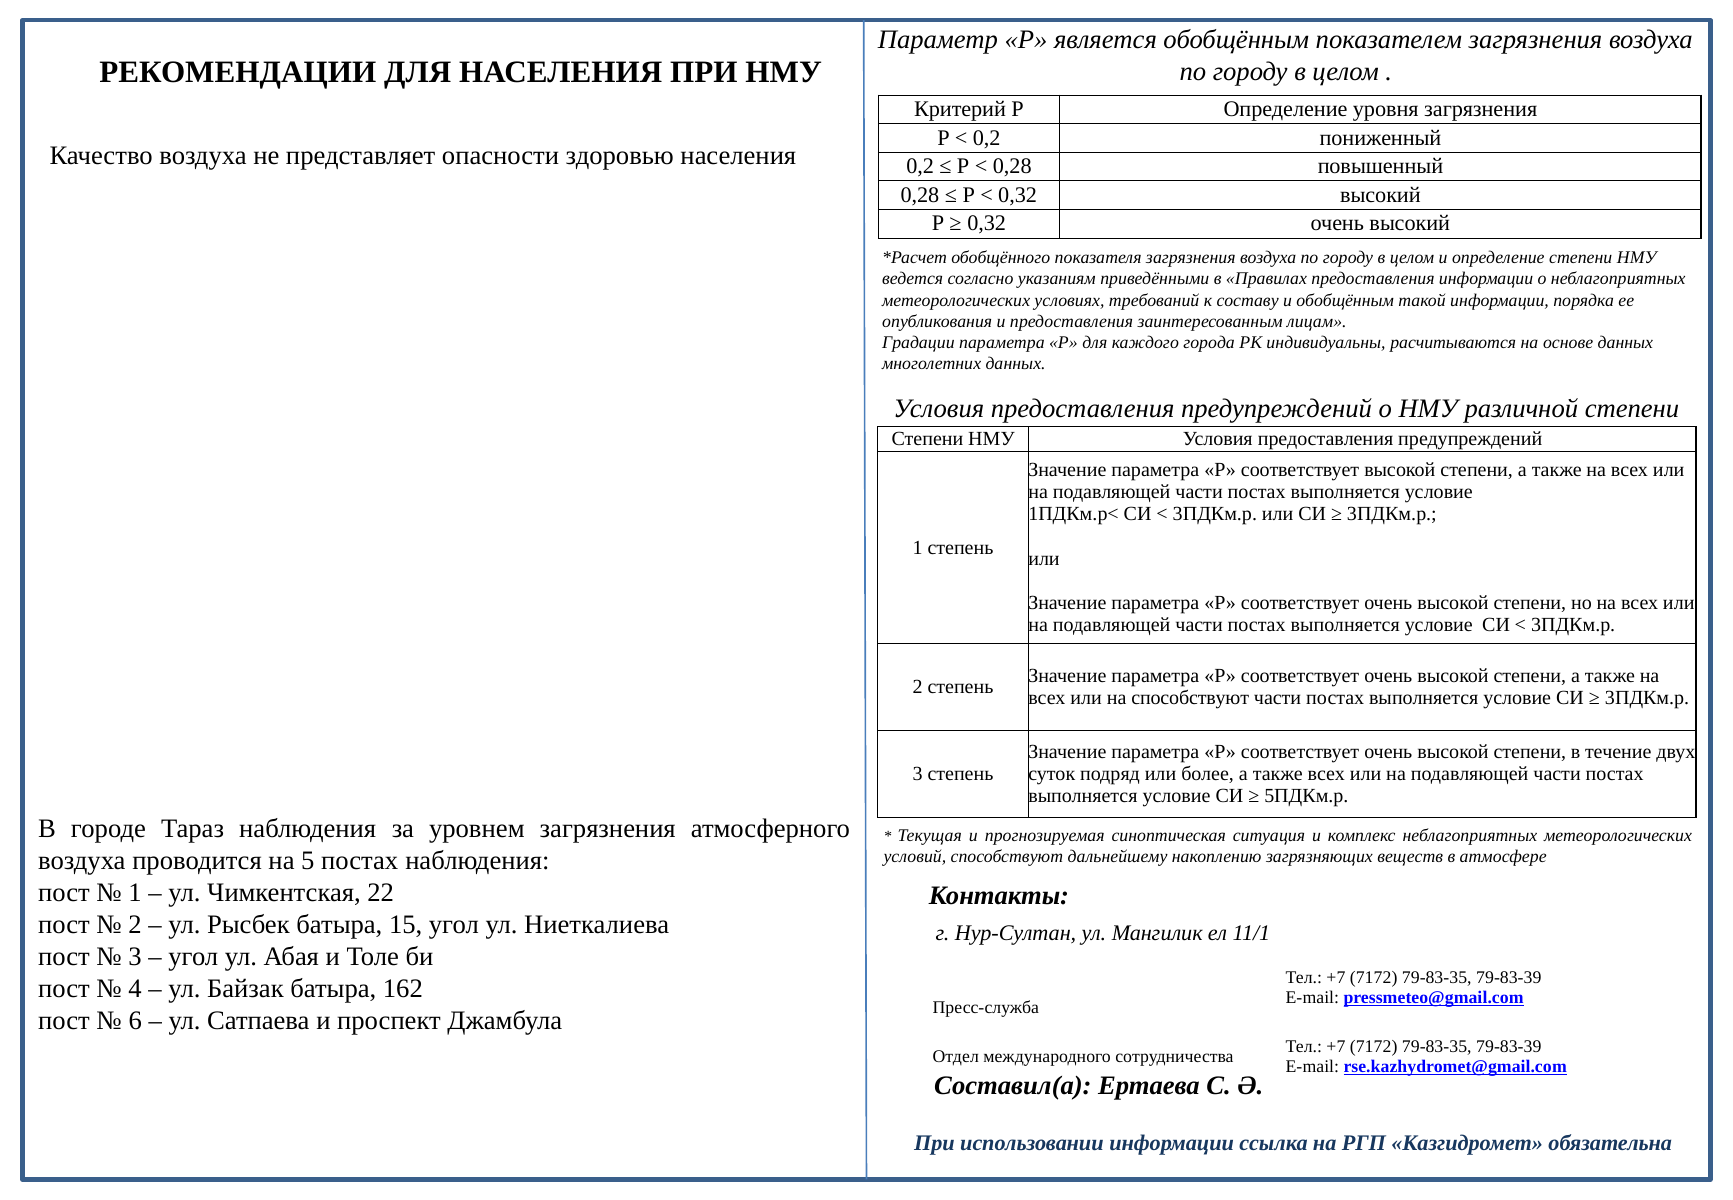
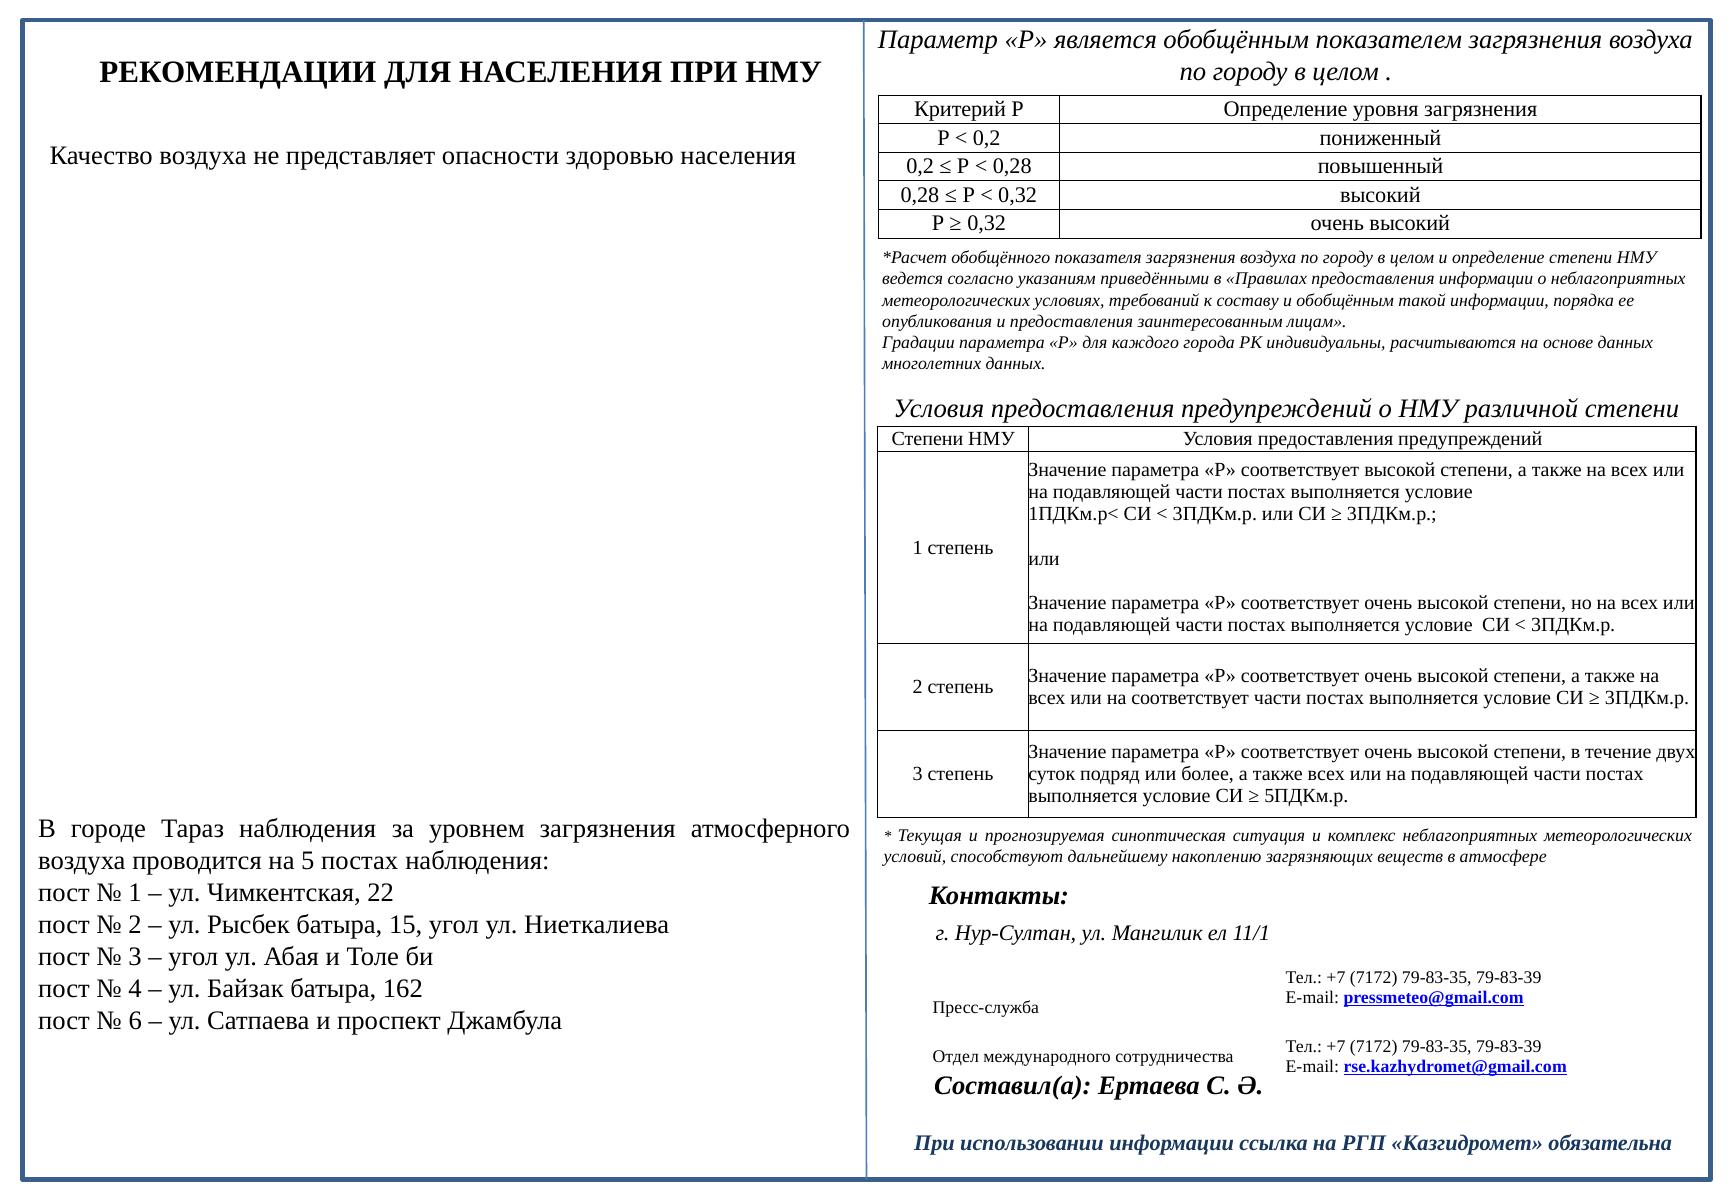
на способствуют: способствуют -> соответствует
